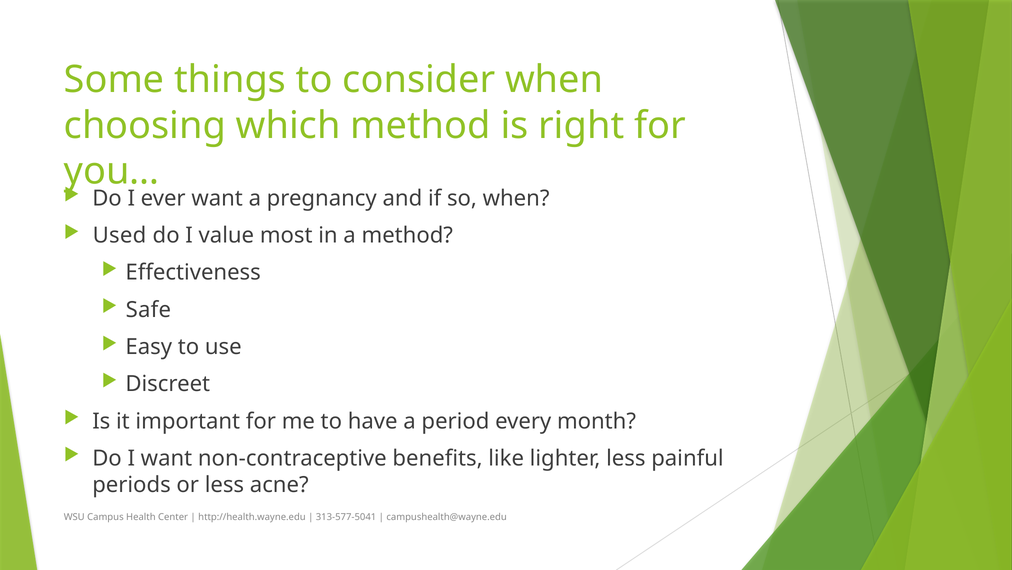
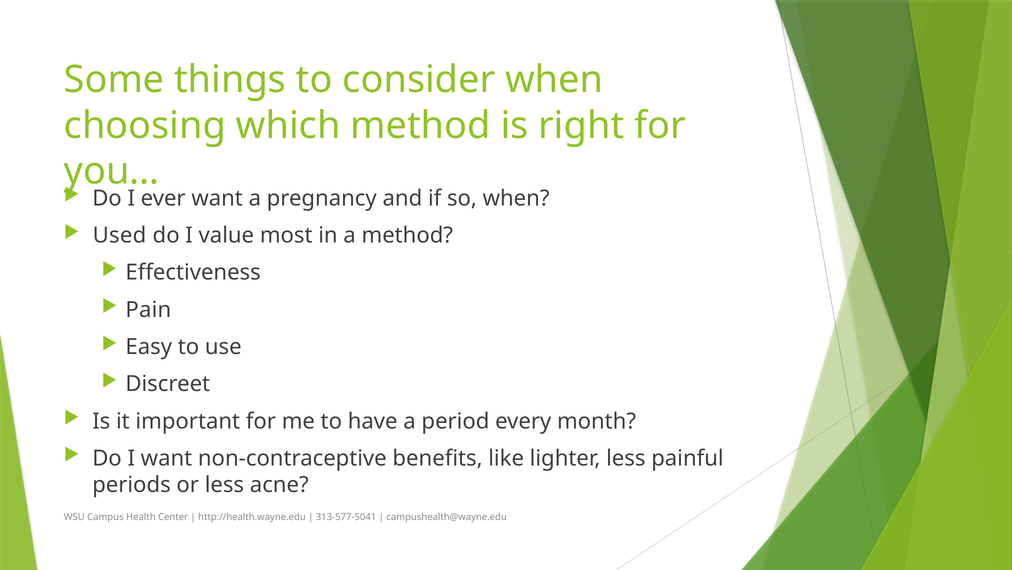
Safe: Safe -> Pain
